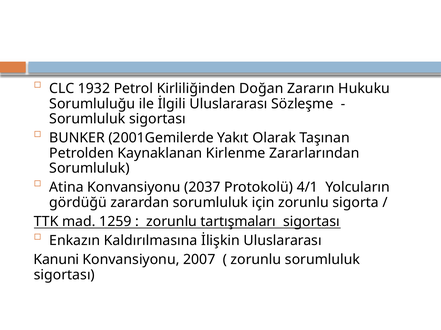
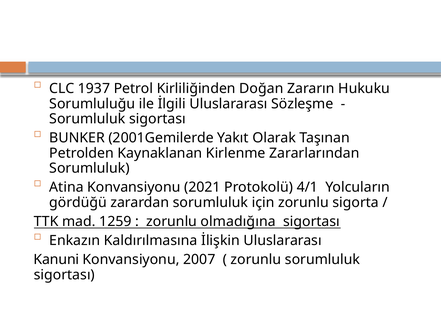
1932: 1932 -> 1937
2037: 2037 -> 2021
tartışmaları: tartışmaları -> olmadığına
